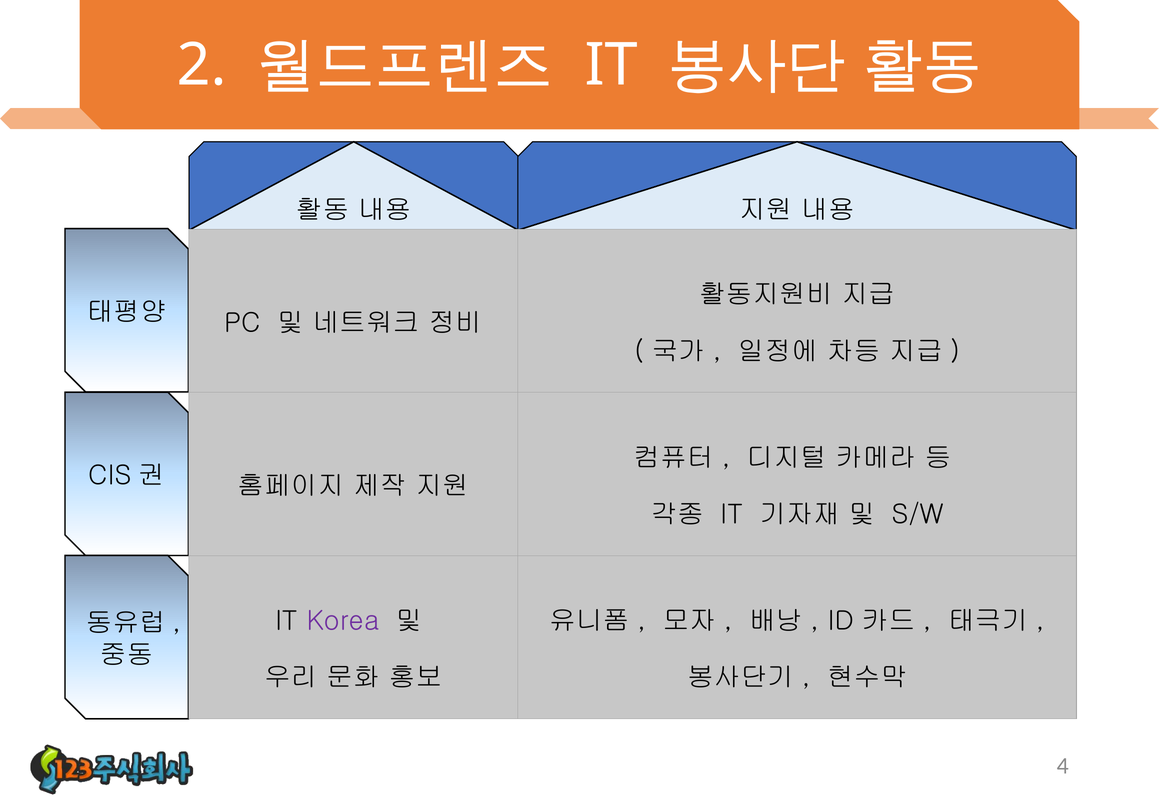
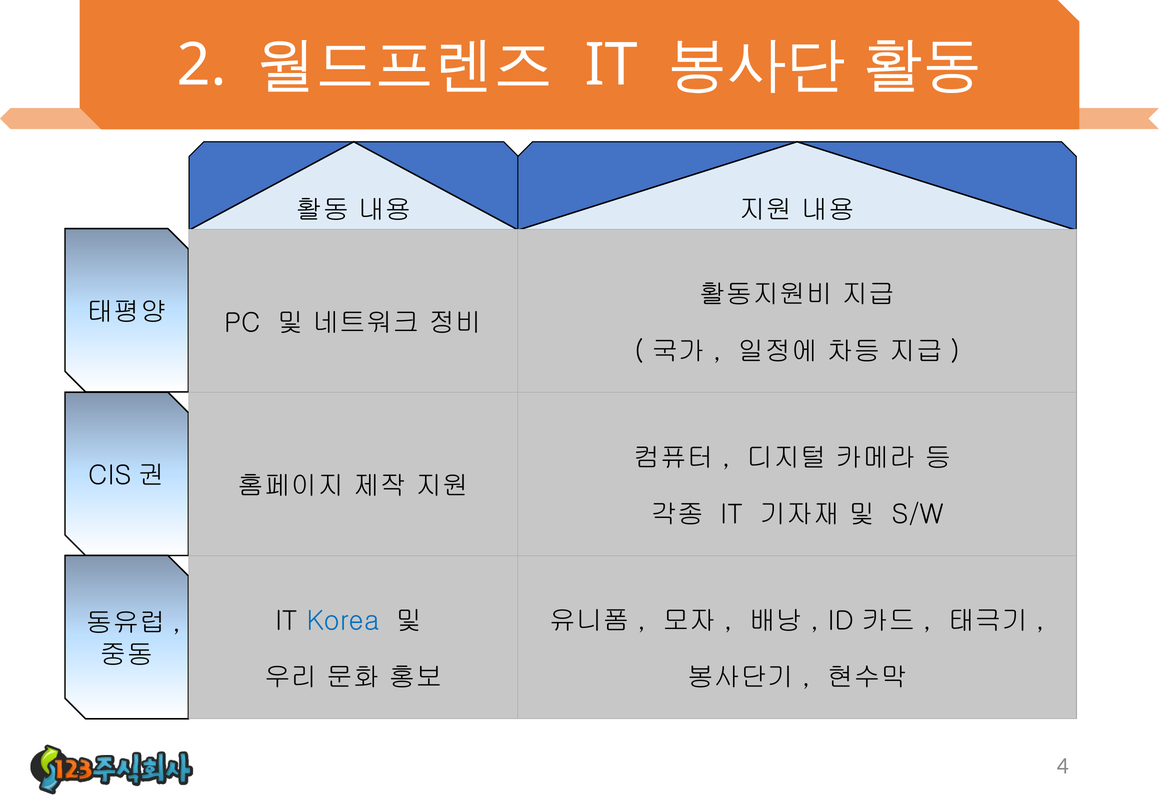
Korea colour: purple -> blue
